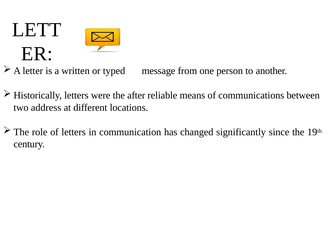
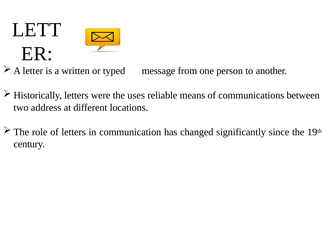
after: after -> uses
